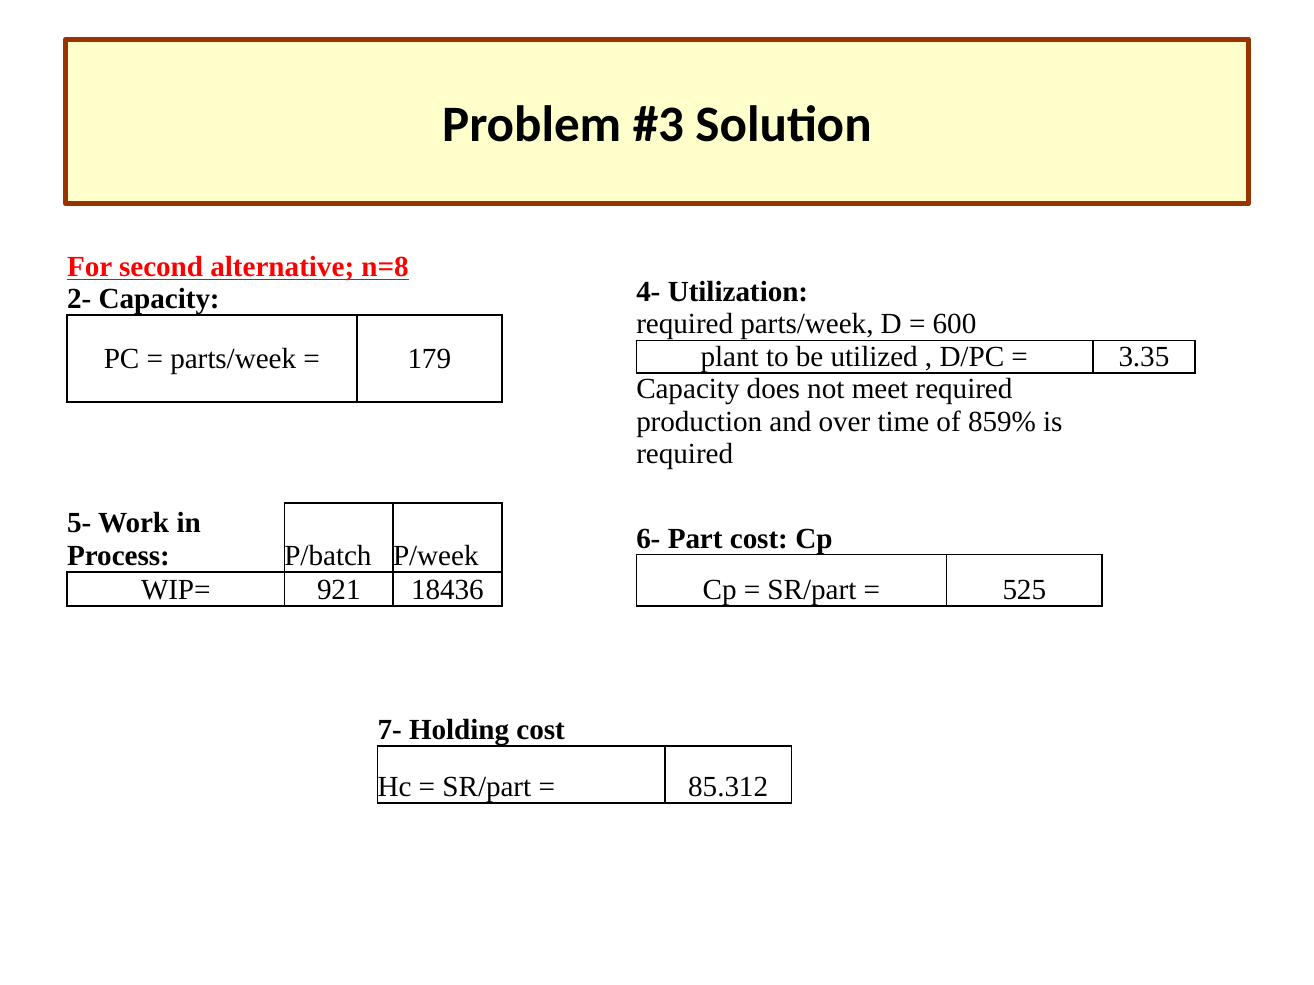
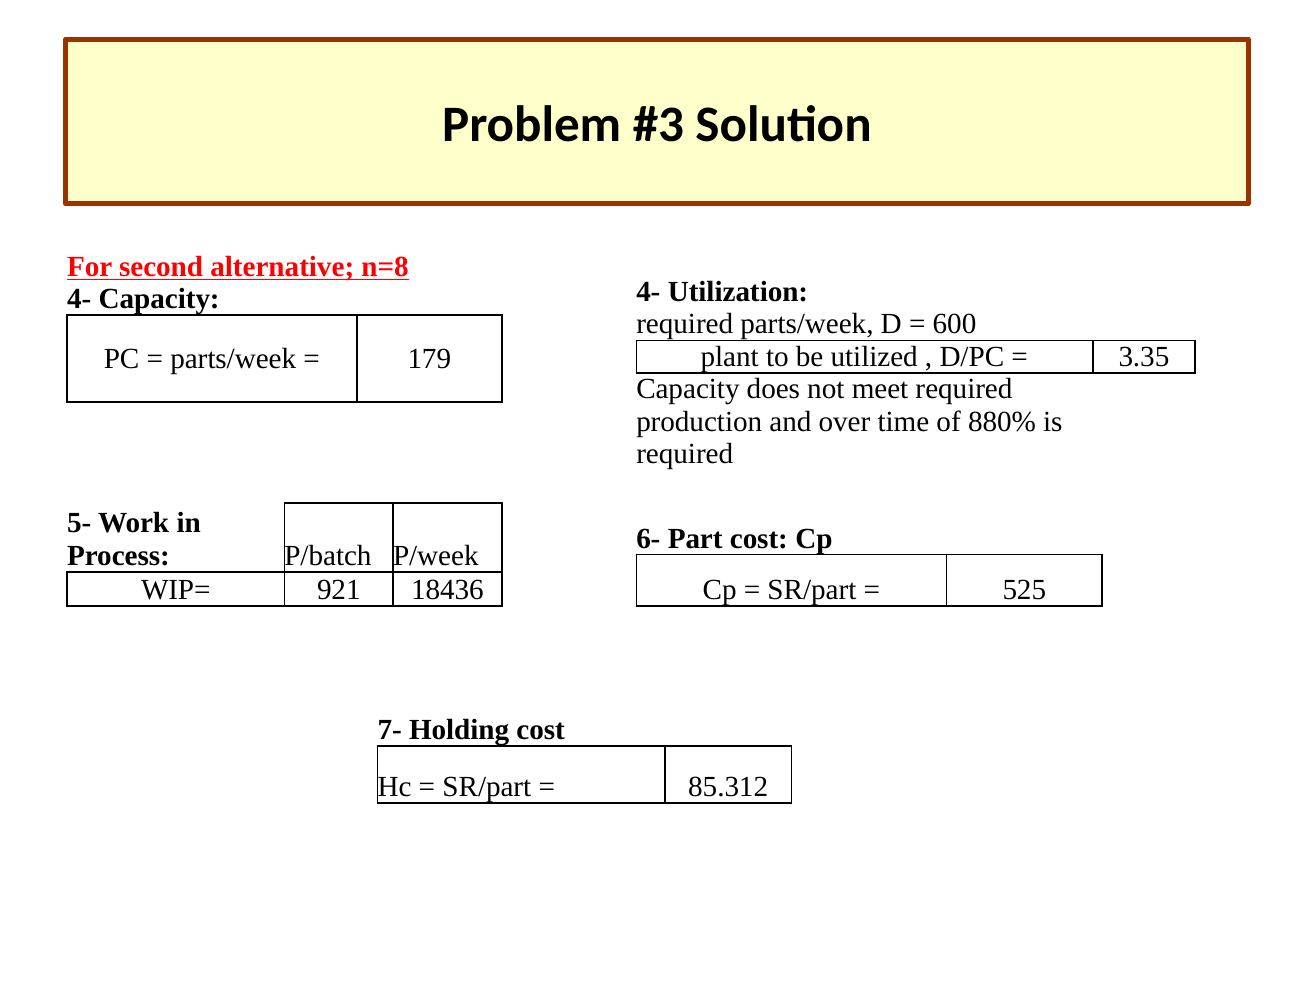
2- at (79, 299): 2- -> 4-
859%: 859% -> 880%
